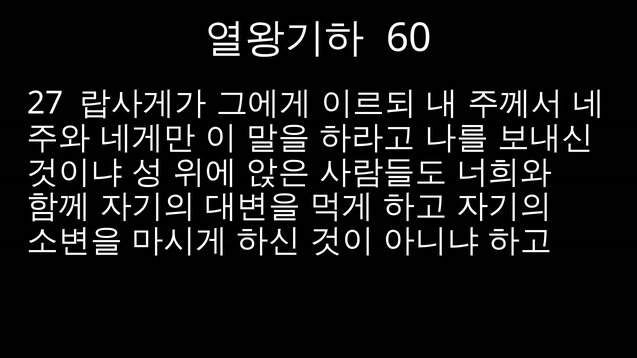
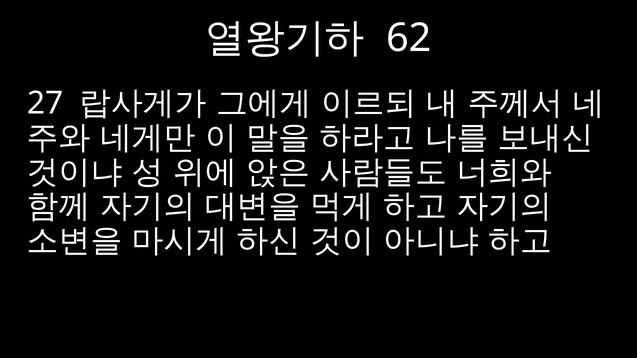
60: 60 -> 62
